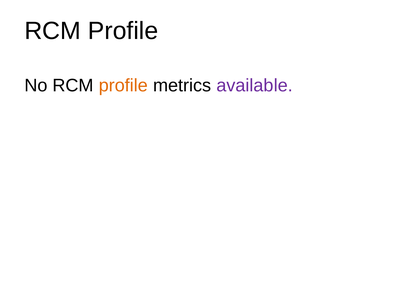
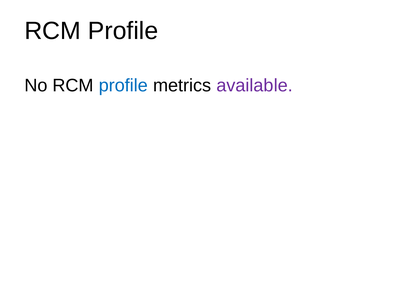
profile at (123, 85) colour: orange -> blue
